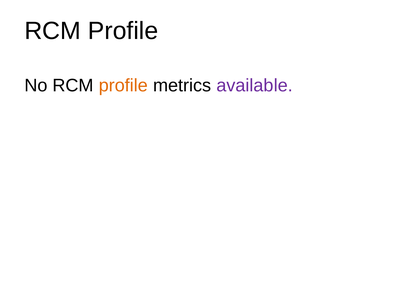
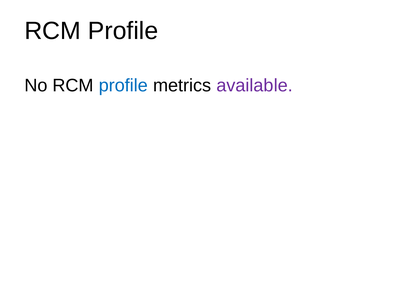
profile at (123, 85) colour: orange -> blue
